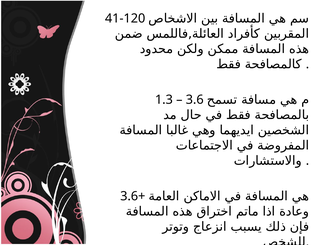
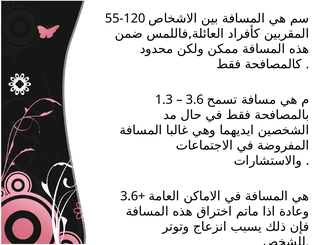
41-120: 41-120 -> 55-120
